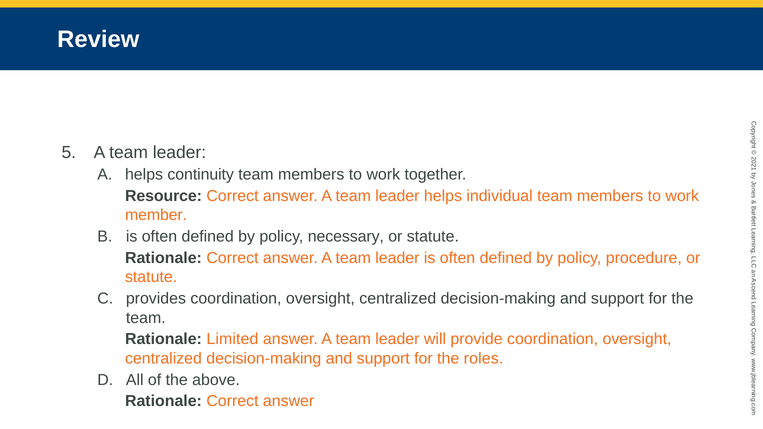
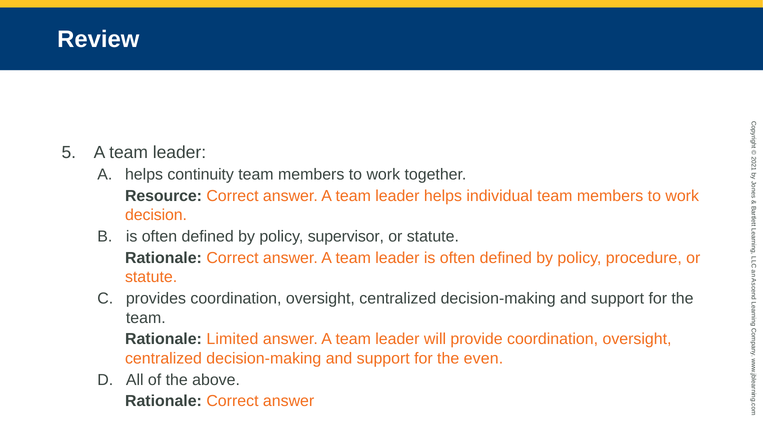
member: member -> decision
necessary: necessary -> supervisor
roles: roles -> even
